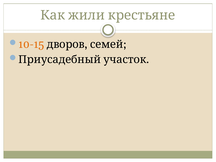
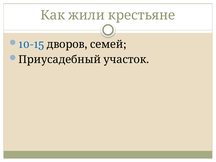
10-15 colour: orange -> blue
